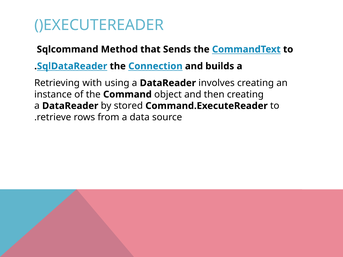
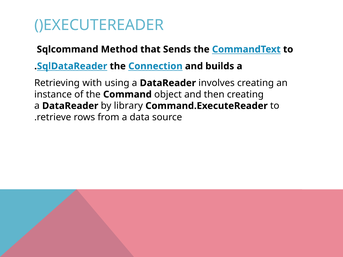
stored: stored -> library
